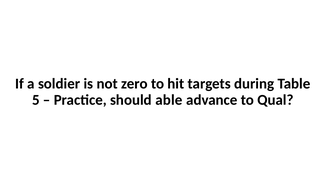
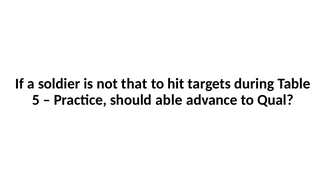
zero: zero -> that
